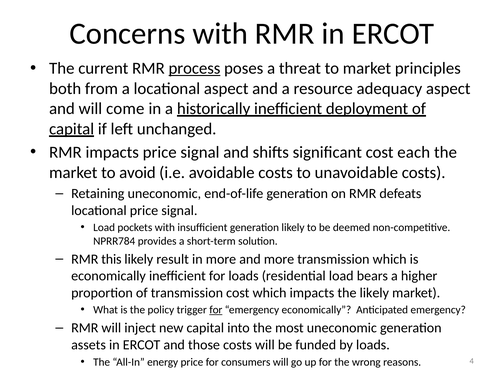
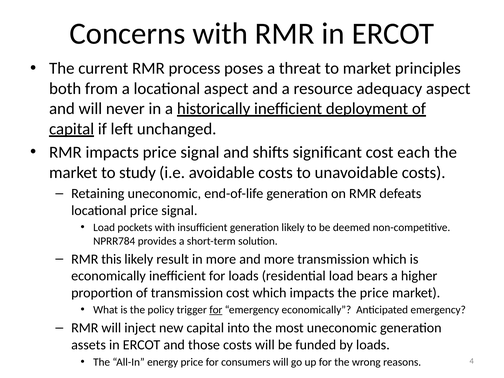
process underline: present -> none
come: come -> never
avoid: avoid -> study
the likely: likely -> price
